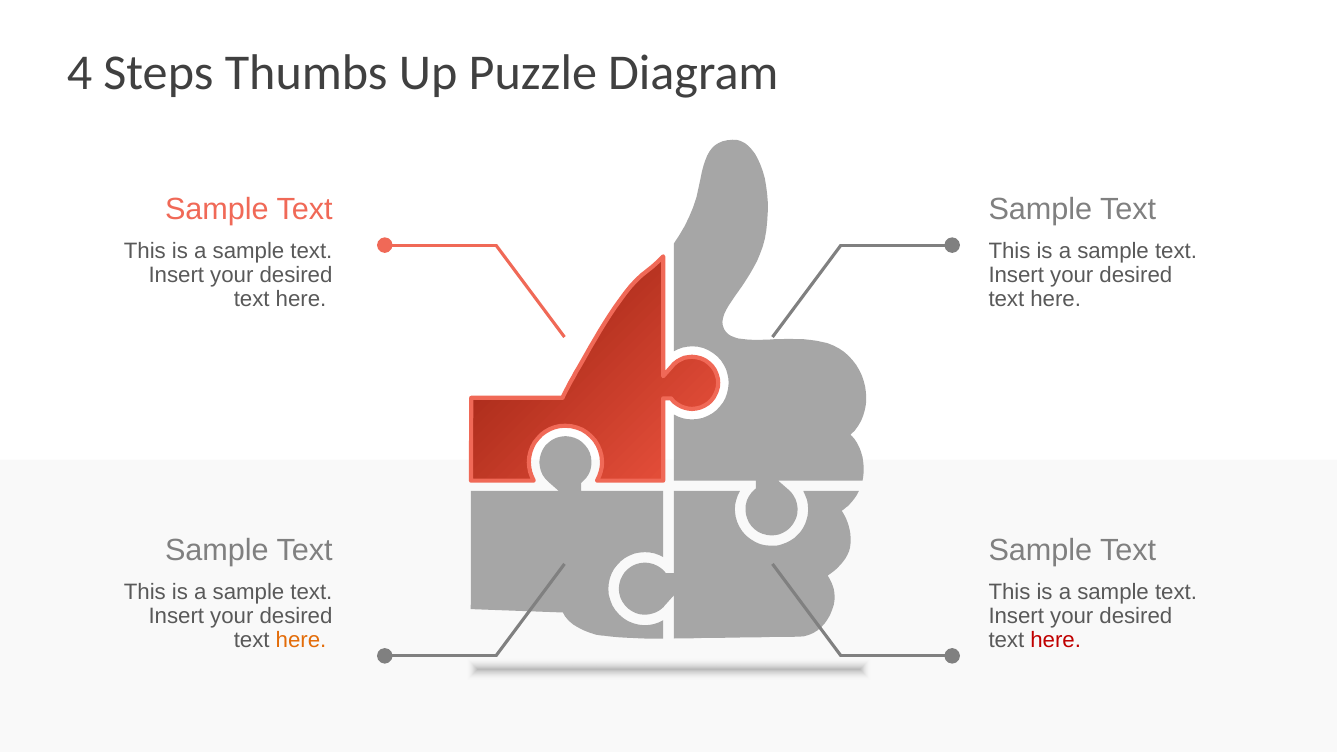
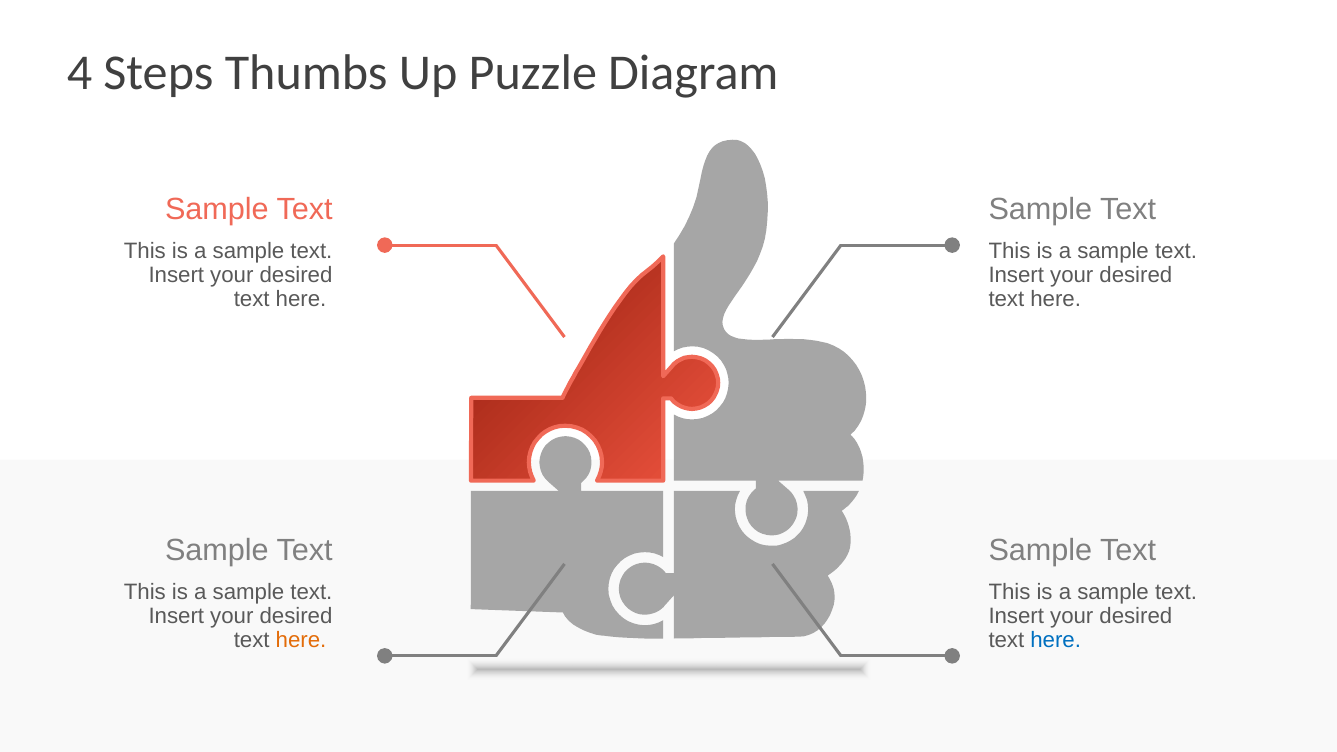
here at (1056, 641) colour: red -> blue
